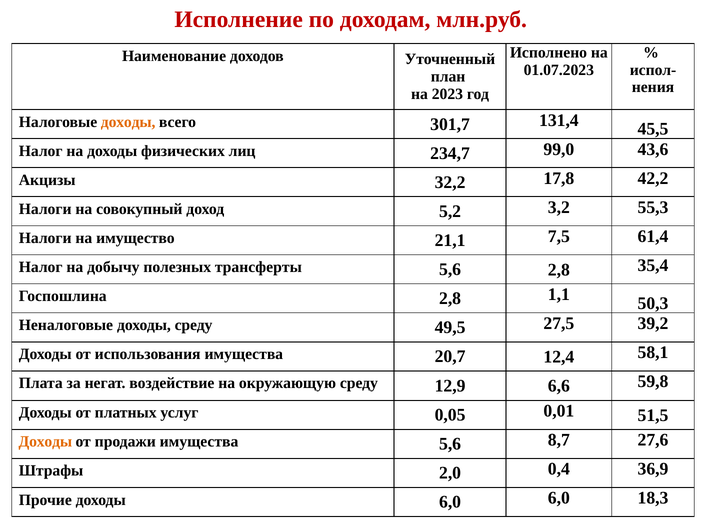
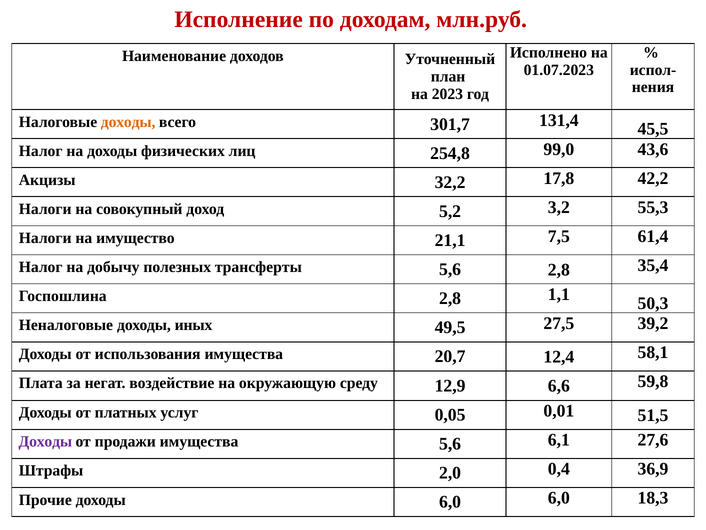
234,7: 234,7 -> 254,8
доходы среду: среду -> иных
Доходы at (45, 441) colour: orange -> purple
8,7: 8,7 -> 6,1
